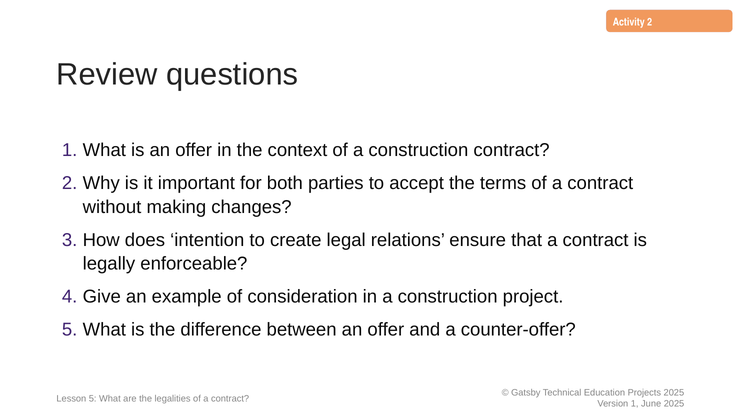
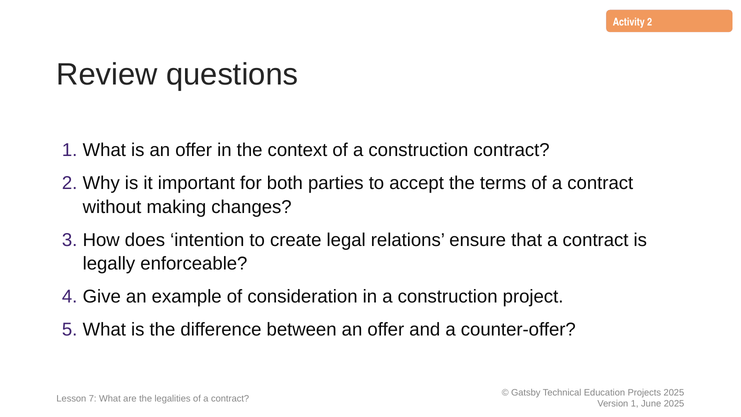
Lesson 5: 5 -> 7
